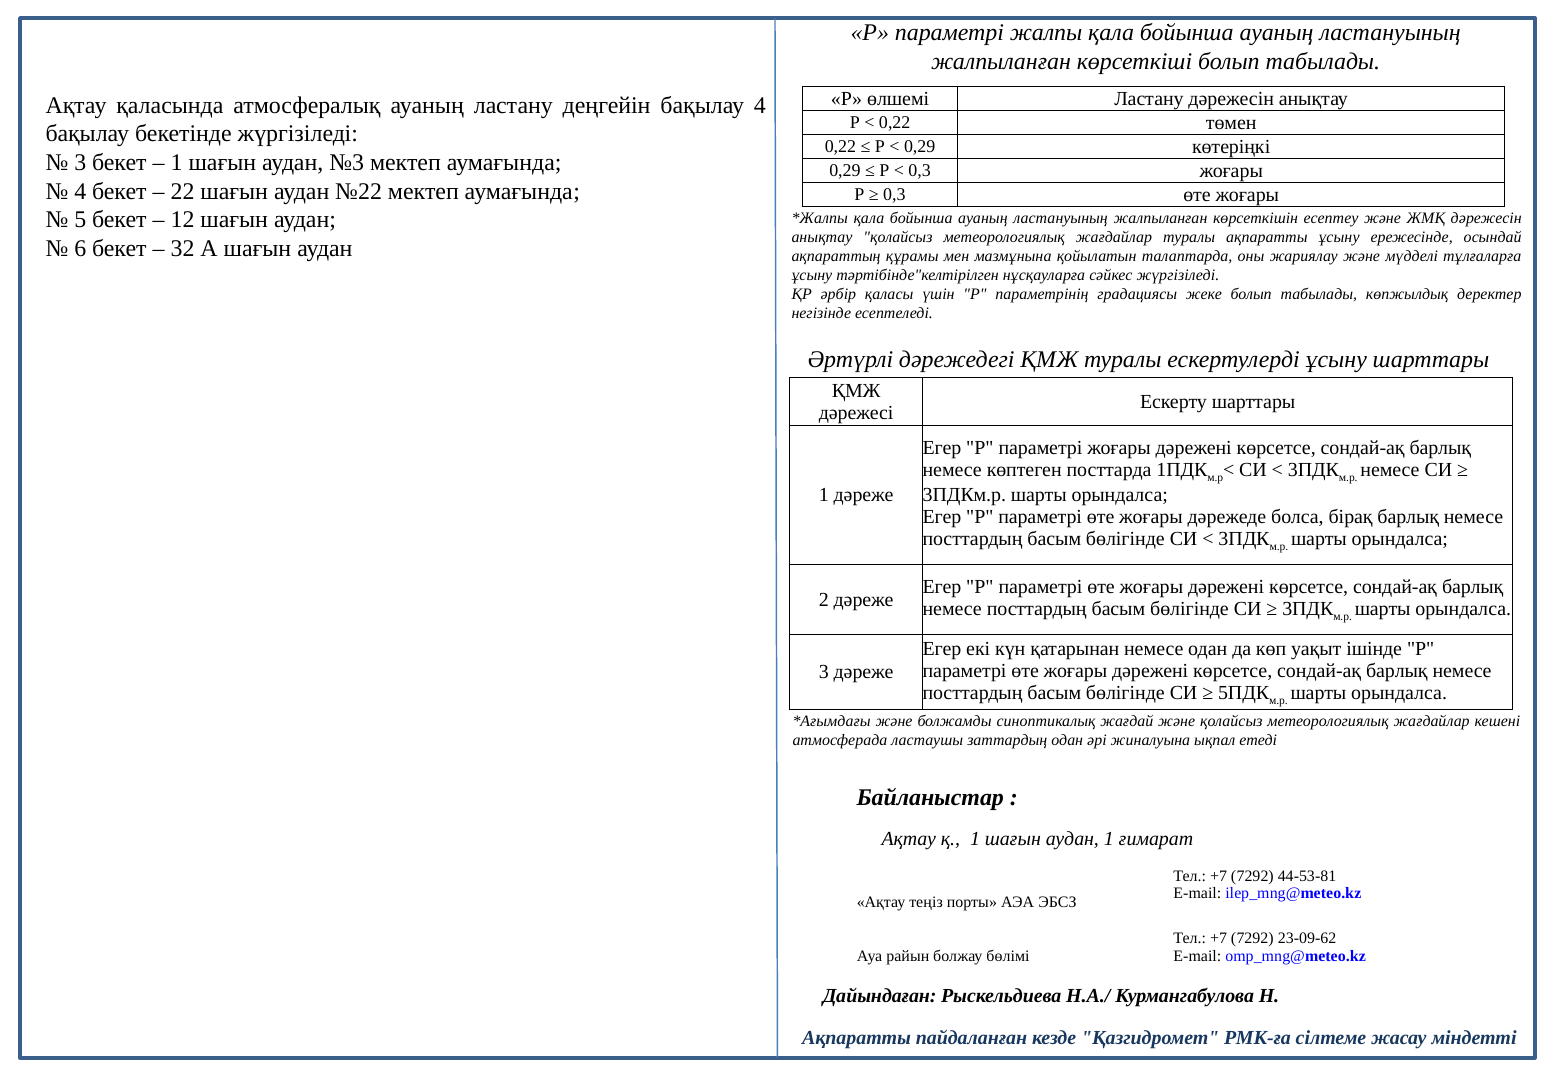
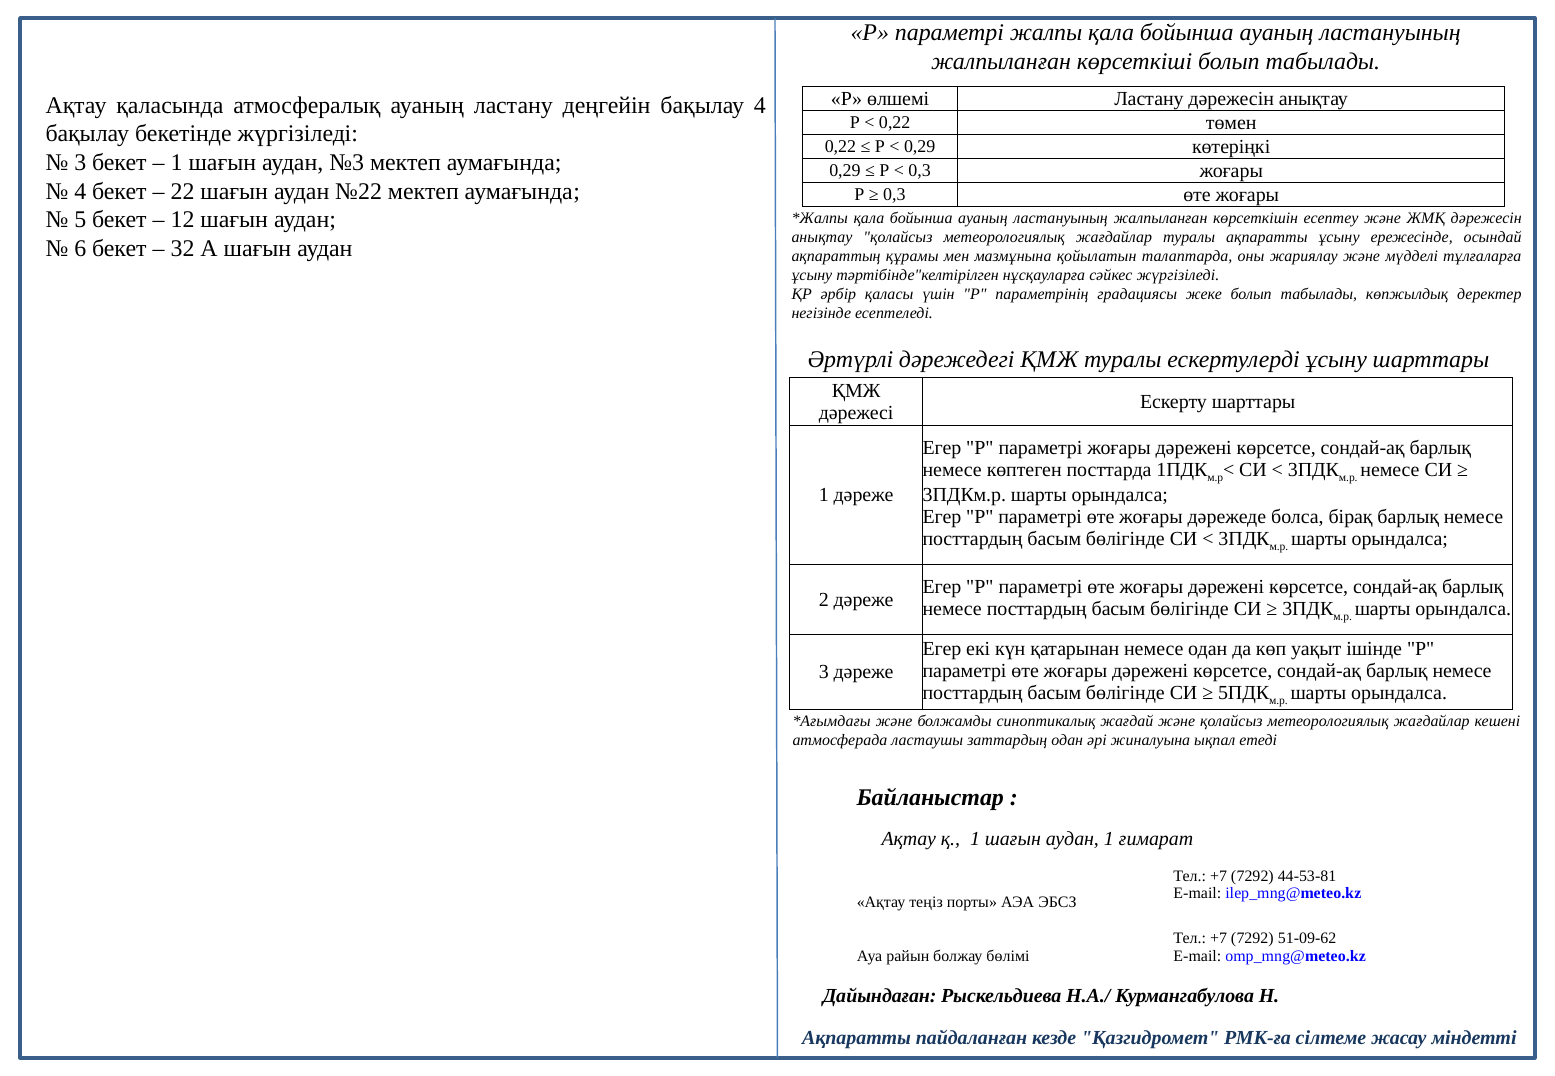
23-09-62: 23-09-62 -> 51-09-62
